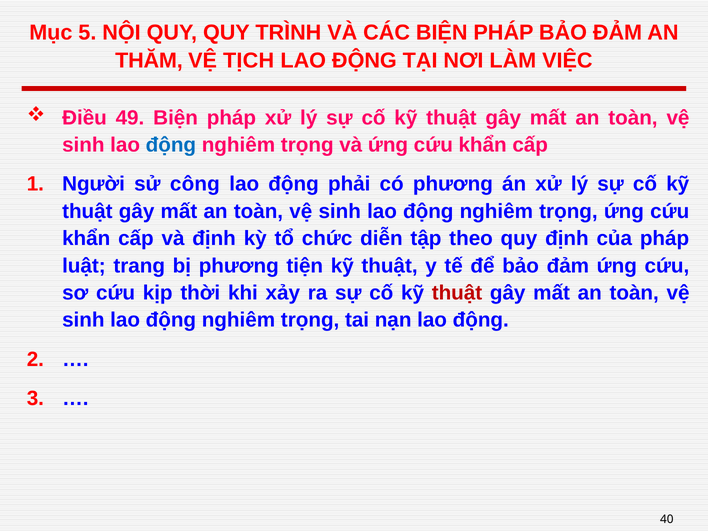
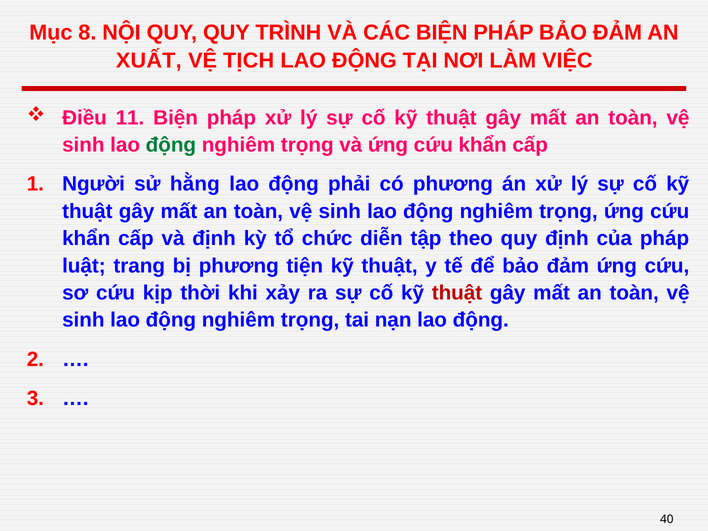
5: 5 -> 8
THĂM: THĂM -> XUẤT
49: 49 -> 11
động at (171, 145) colour: blue -> green
công: công -> hằng
